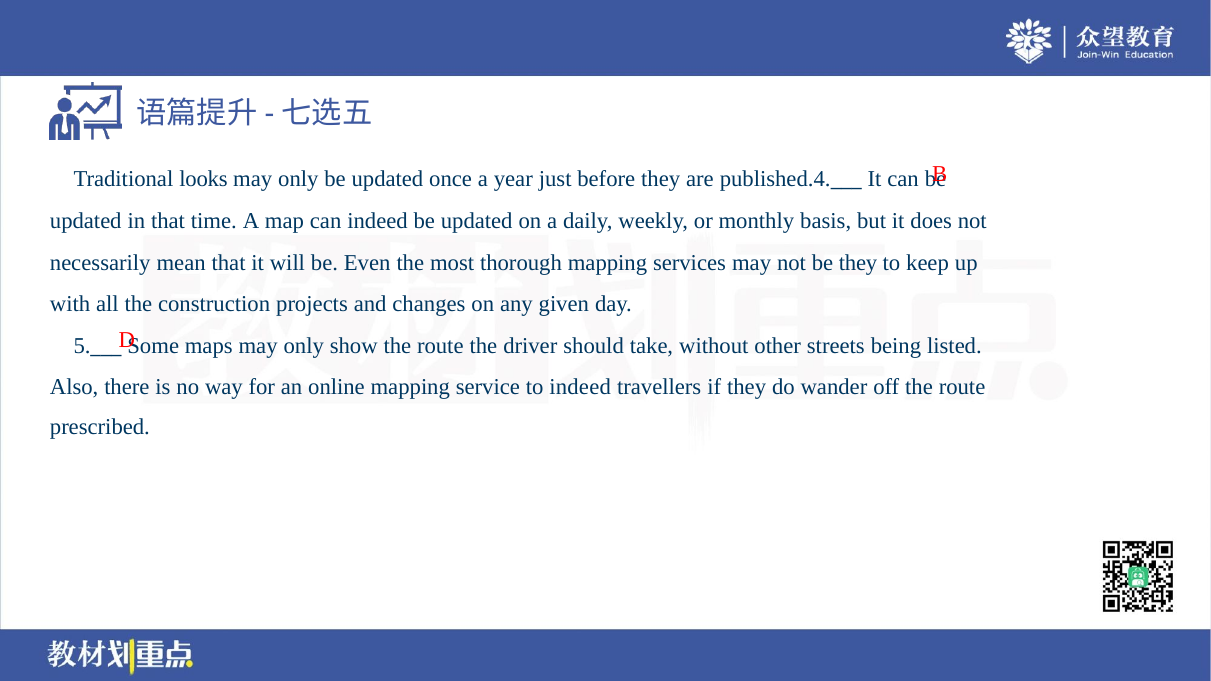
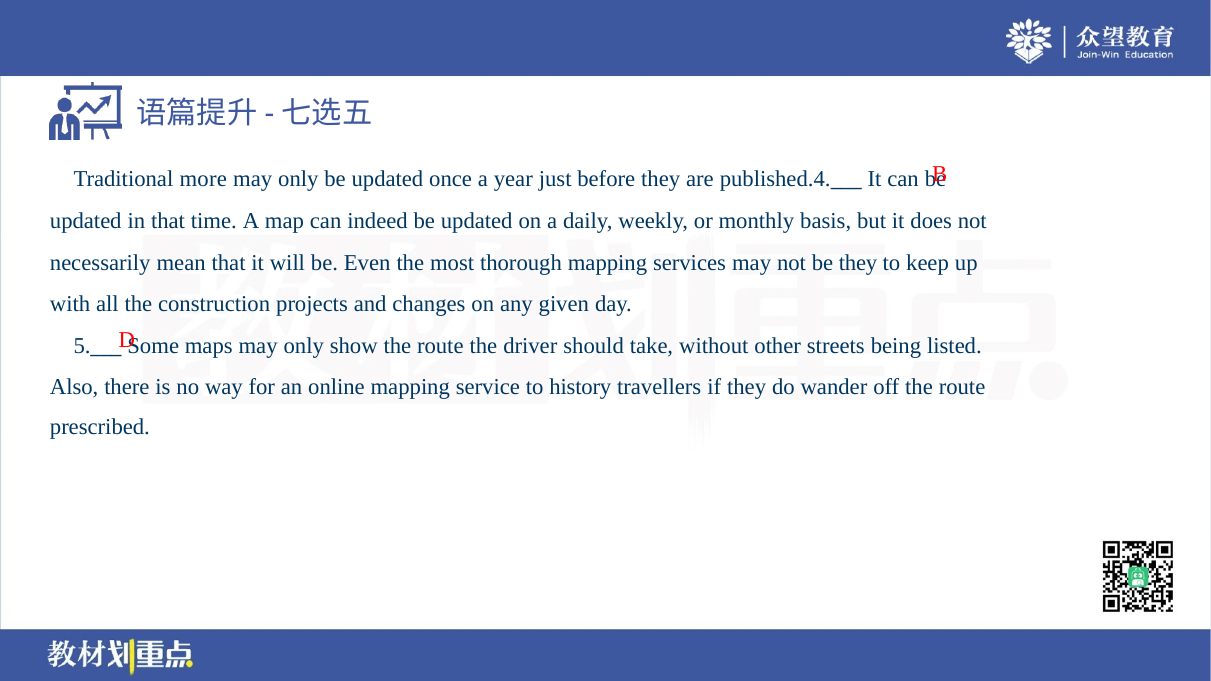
looks: looks -> more
to indeed: indeed -> history
